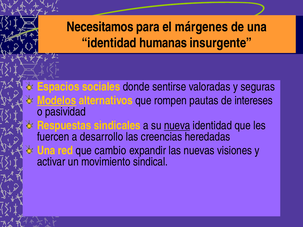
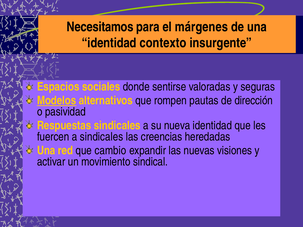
humanas: humanas -> contexto
intereses: intereses -> dirección
nueva underline: present -> none
a desarrollo: desarrollo -> sindicales
